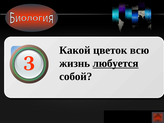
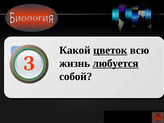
цветок underline: none -> present
